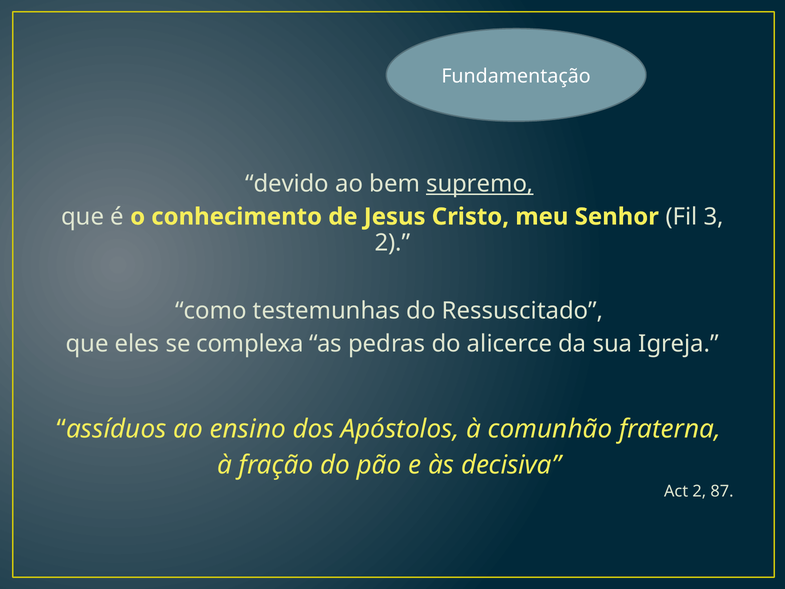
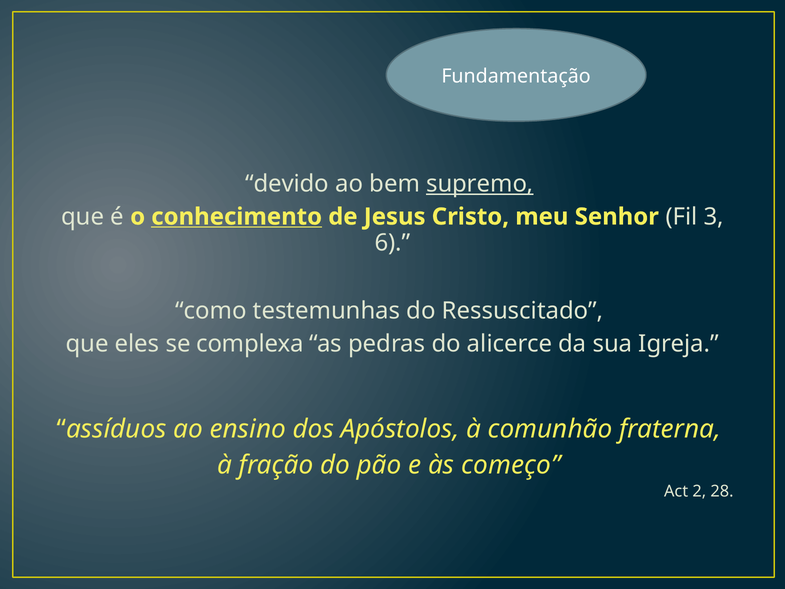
conhecimento underline: none -> present
2 at (393, 243): 2 -> 6
decisiva: decisiva -> começo
87: 87 -> 28
